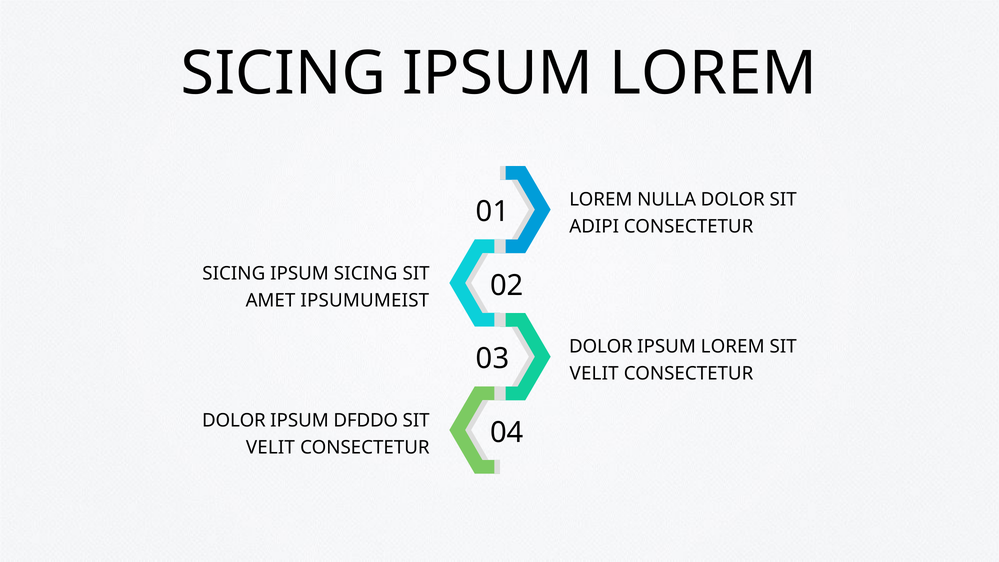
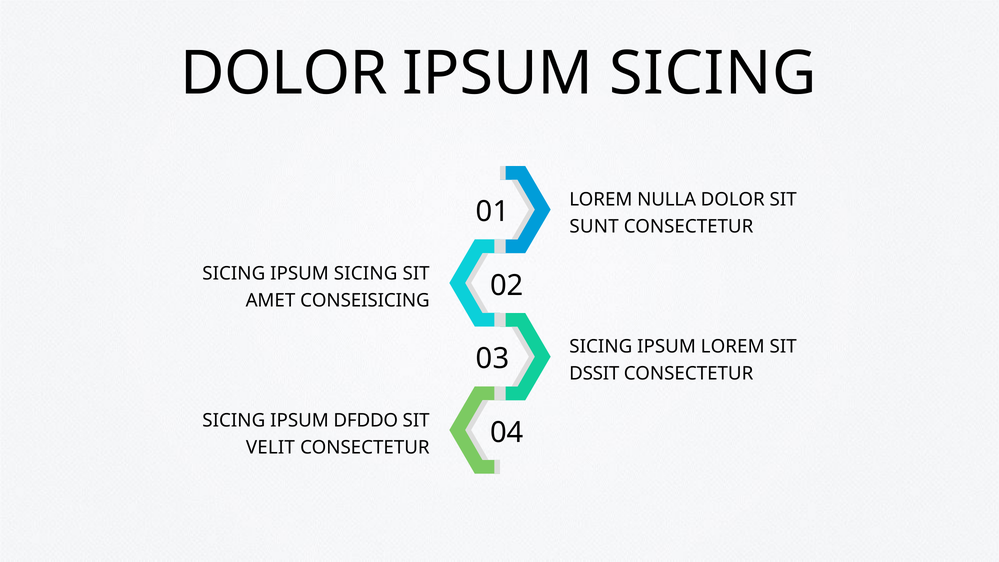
SICING at (283, 74): SICING -> DOLOR
LOREM at (713, 74): LOREM -> SICING
ADIPI: ADIPI -> SUNT
IPSUMUMEIST: IPSUMUMEIST -> CONSEISICING
03 DOLOR: DOLOR -> SICING
VELIT at (594, 374): VELIT -> DSSIT
DOLOR at (234, 421): DOLOR -> SICING
